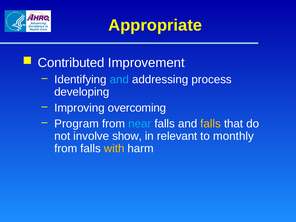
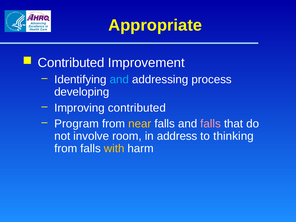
Improving overcoming: overcoming -> contributed
near colour: light blue -> yellow
falls at (211, 124) colour: yellow -> pink
show: show -> room
relevant: relevant -> address
monthly: monthly -> thinking
